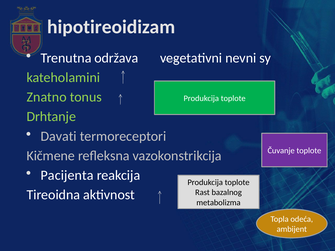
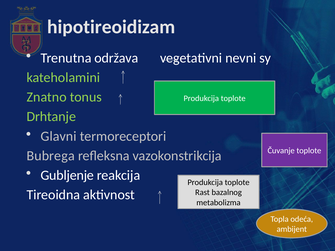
Davati: Davati -> Glavni
Kičmene: Kičmene -> Bubrega
Pacijenta: Pacijenta -> Gubljenje
